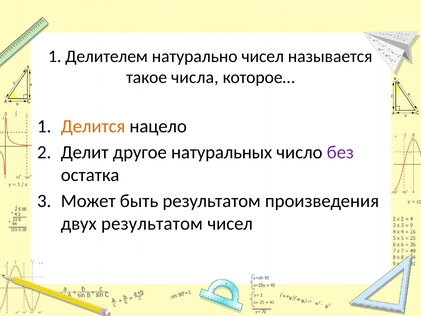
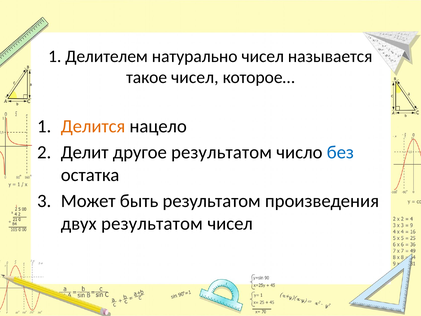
такое числа: числа -> чисел
другое натуральных: натуральных -> результатом
без colour: purple -> blue
